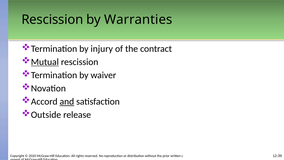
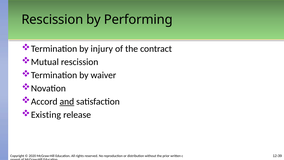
Warranties: Warranties -> Performing
Mutual underline: present -> none
Outside: Outside -> Existing
